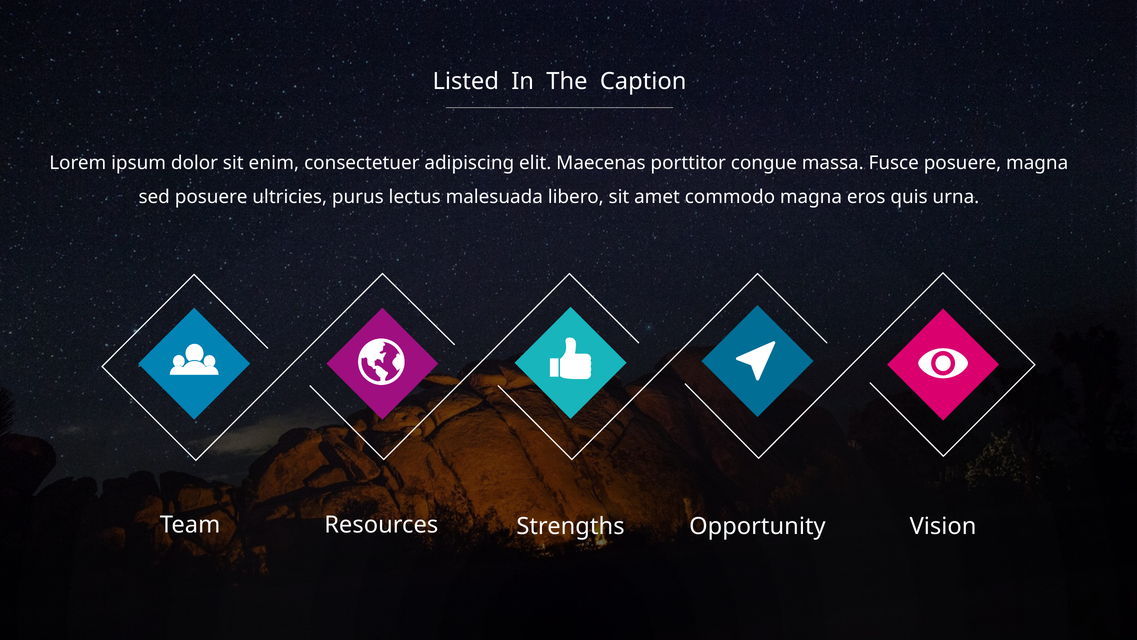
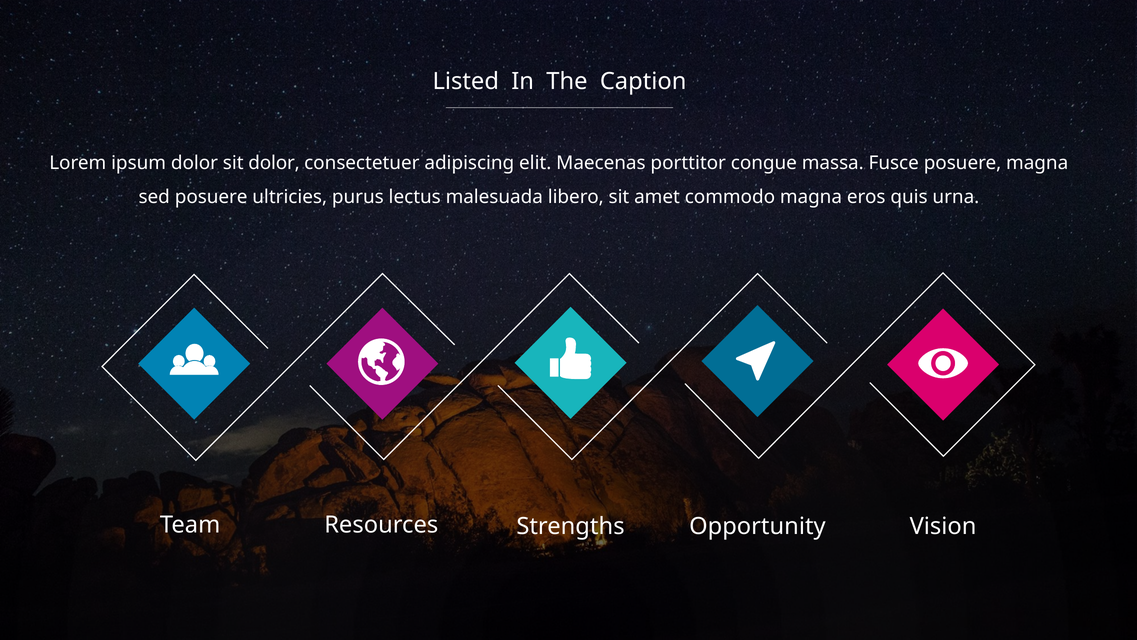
sit enim: enim -> dolor
